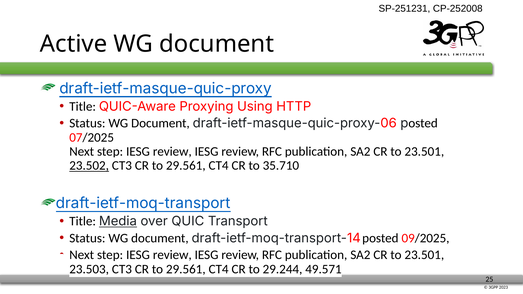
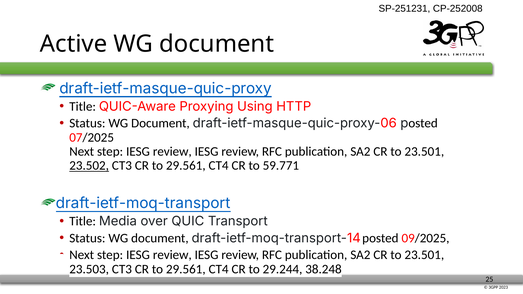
35.710: 35.710 -> 59.771
Media underline: present -> none
49.571: 49.571 -> 38.248
